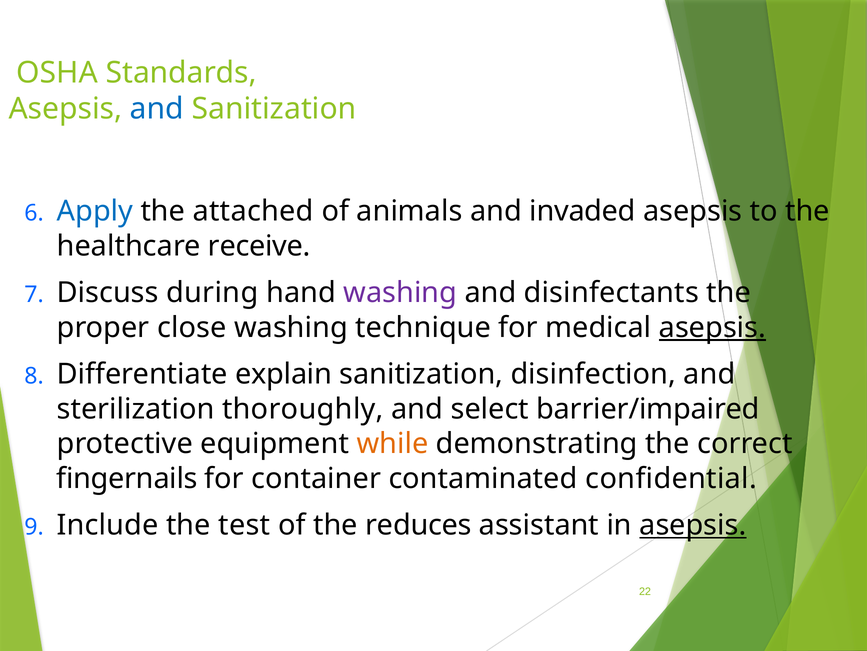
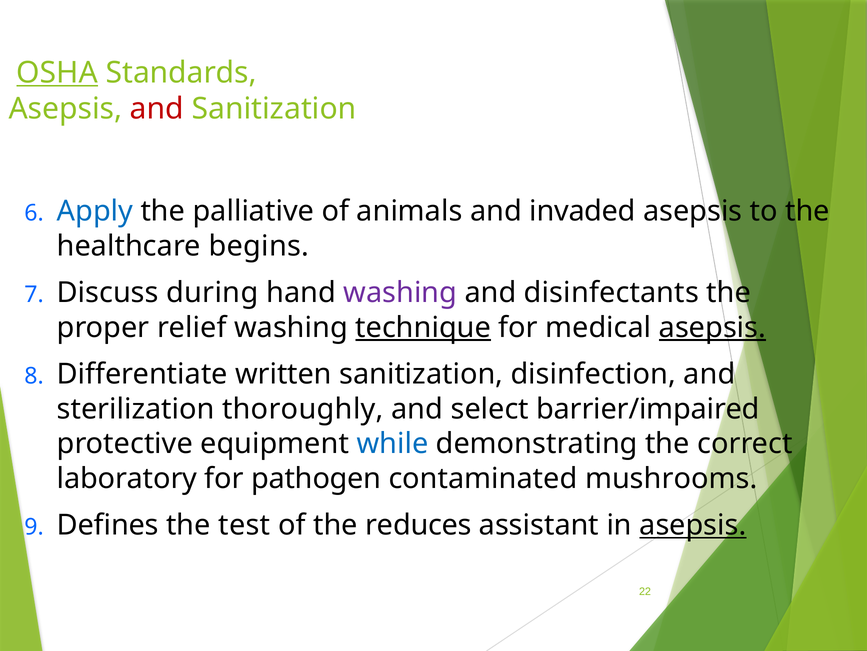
OSHA underline: none -> present
and at (157, 109) colour: blue -> red
attached: attached -> palliative
receive: receive -> begins
close: close -> relief
technique underline: none -> present
explain: explain -> written
while colour: orange -> blue
fingernails: fingernails -> laboratory
container: container -> pathogen
confidential: confidential -> mushrooms
Include: Include -> Defines
